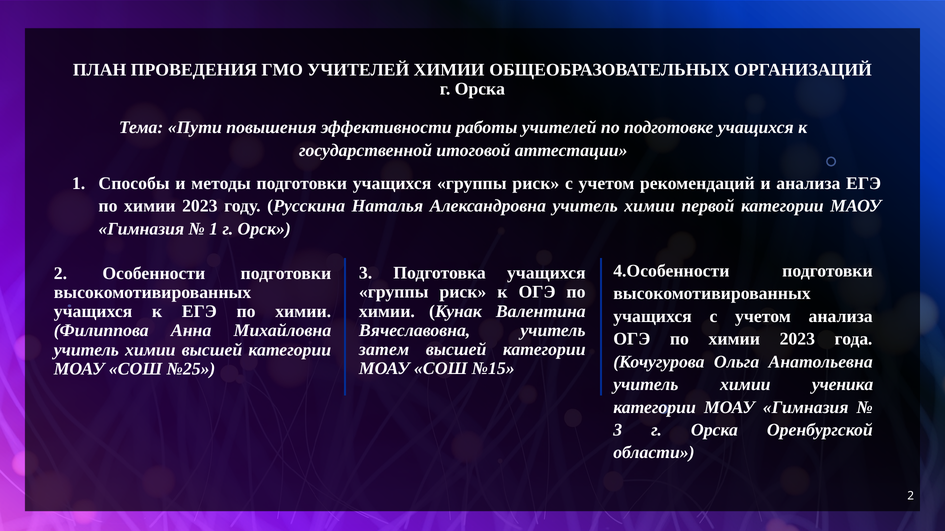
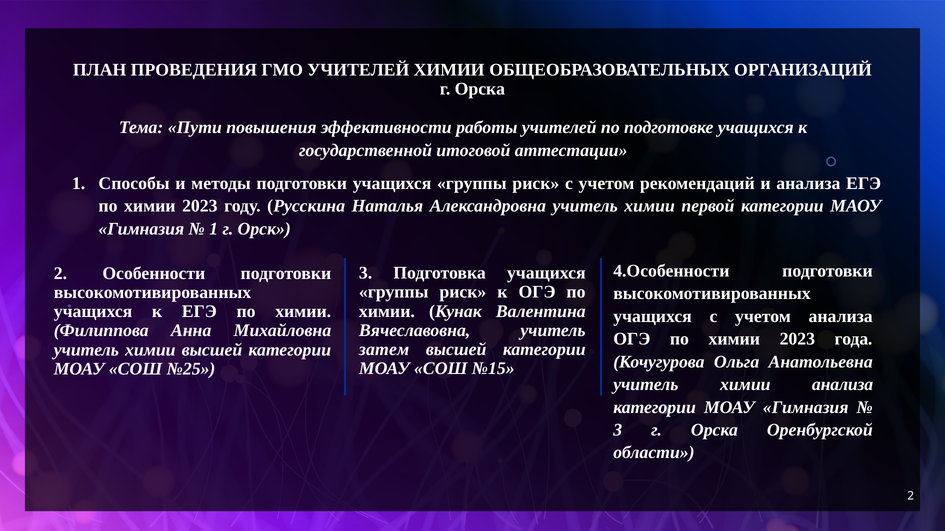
химии ученика: ученика -> анализа
